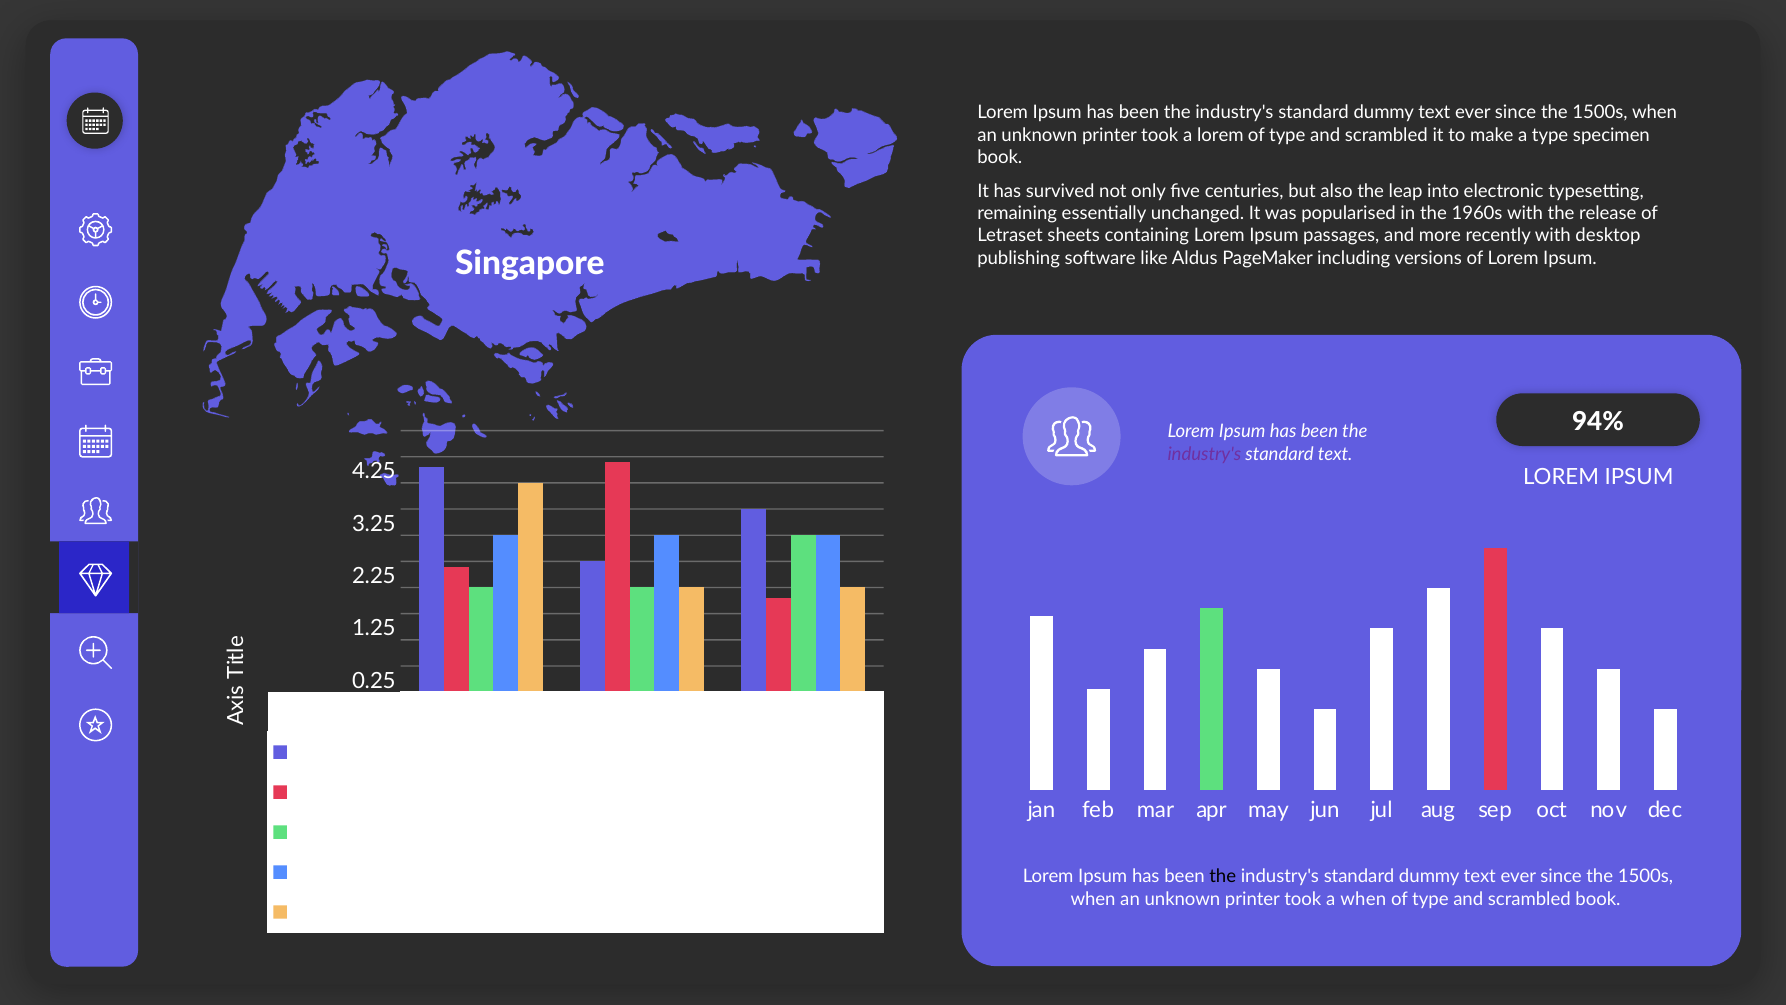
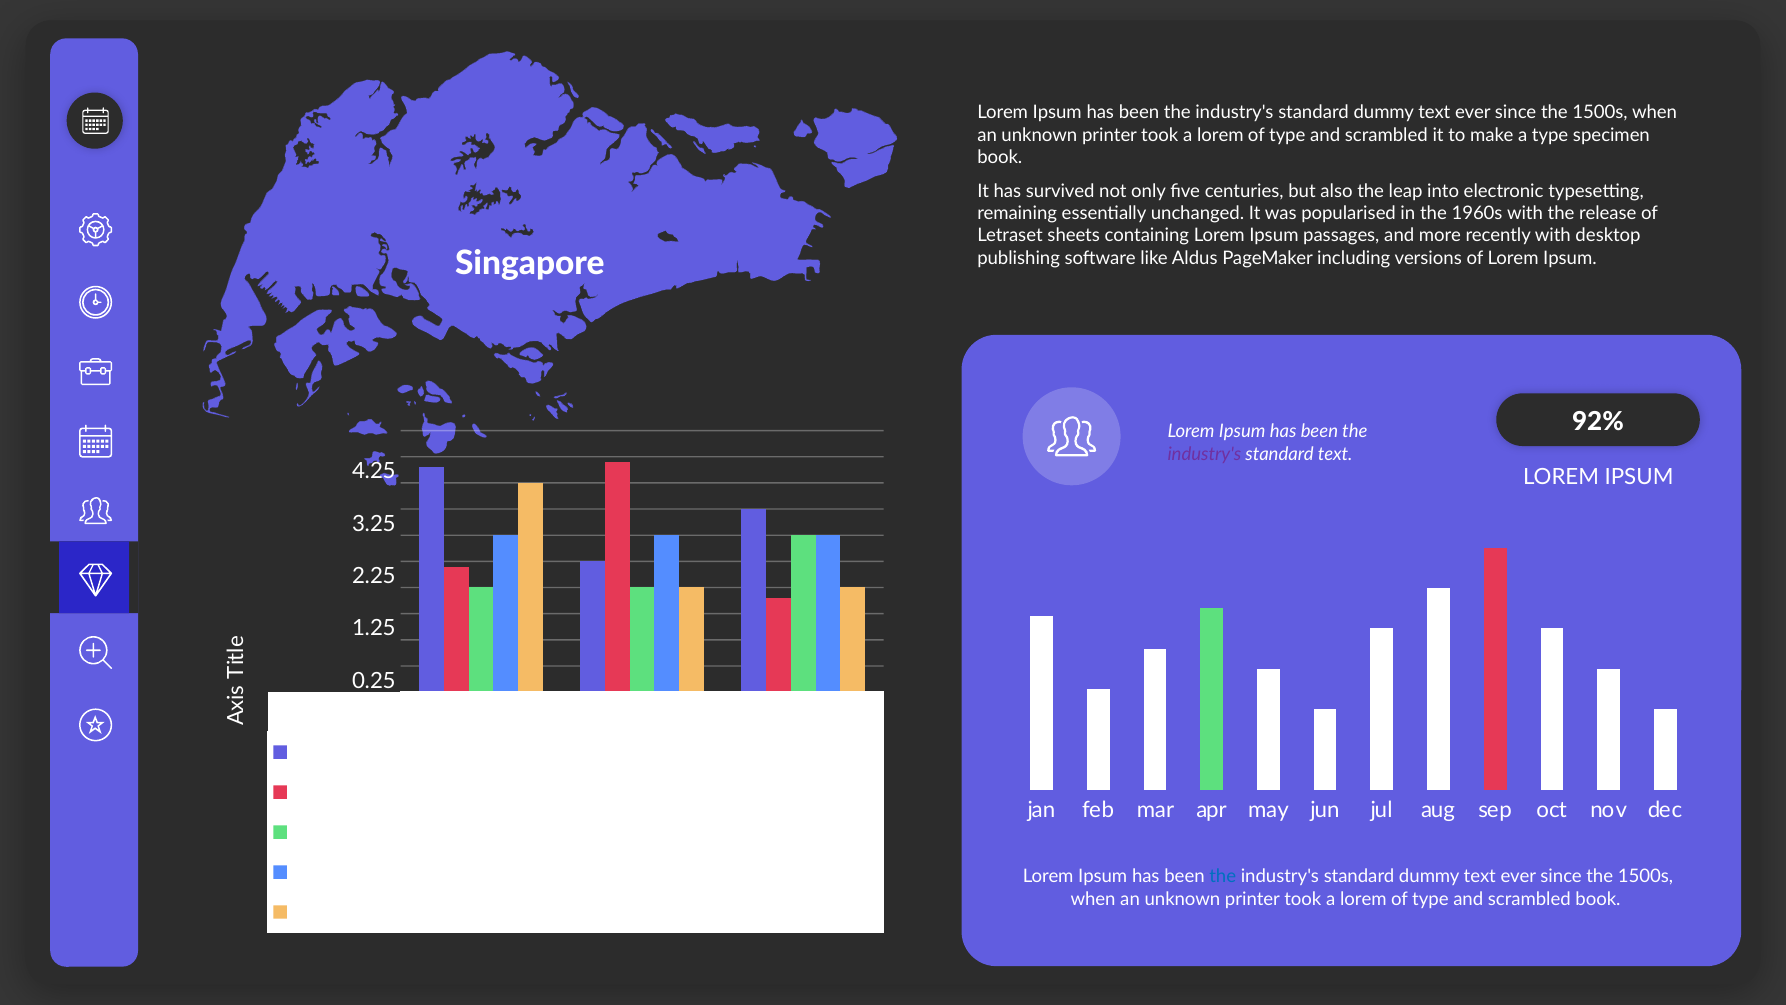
94%: 94% -> 92%
the at (1223, 876) colour: black -> blue
when at (1363, 899): when -> lorem
